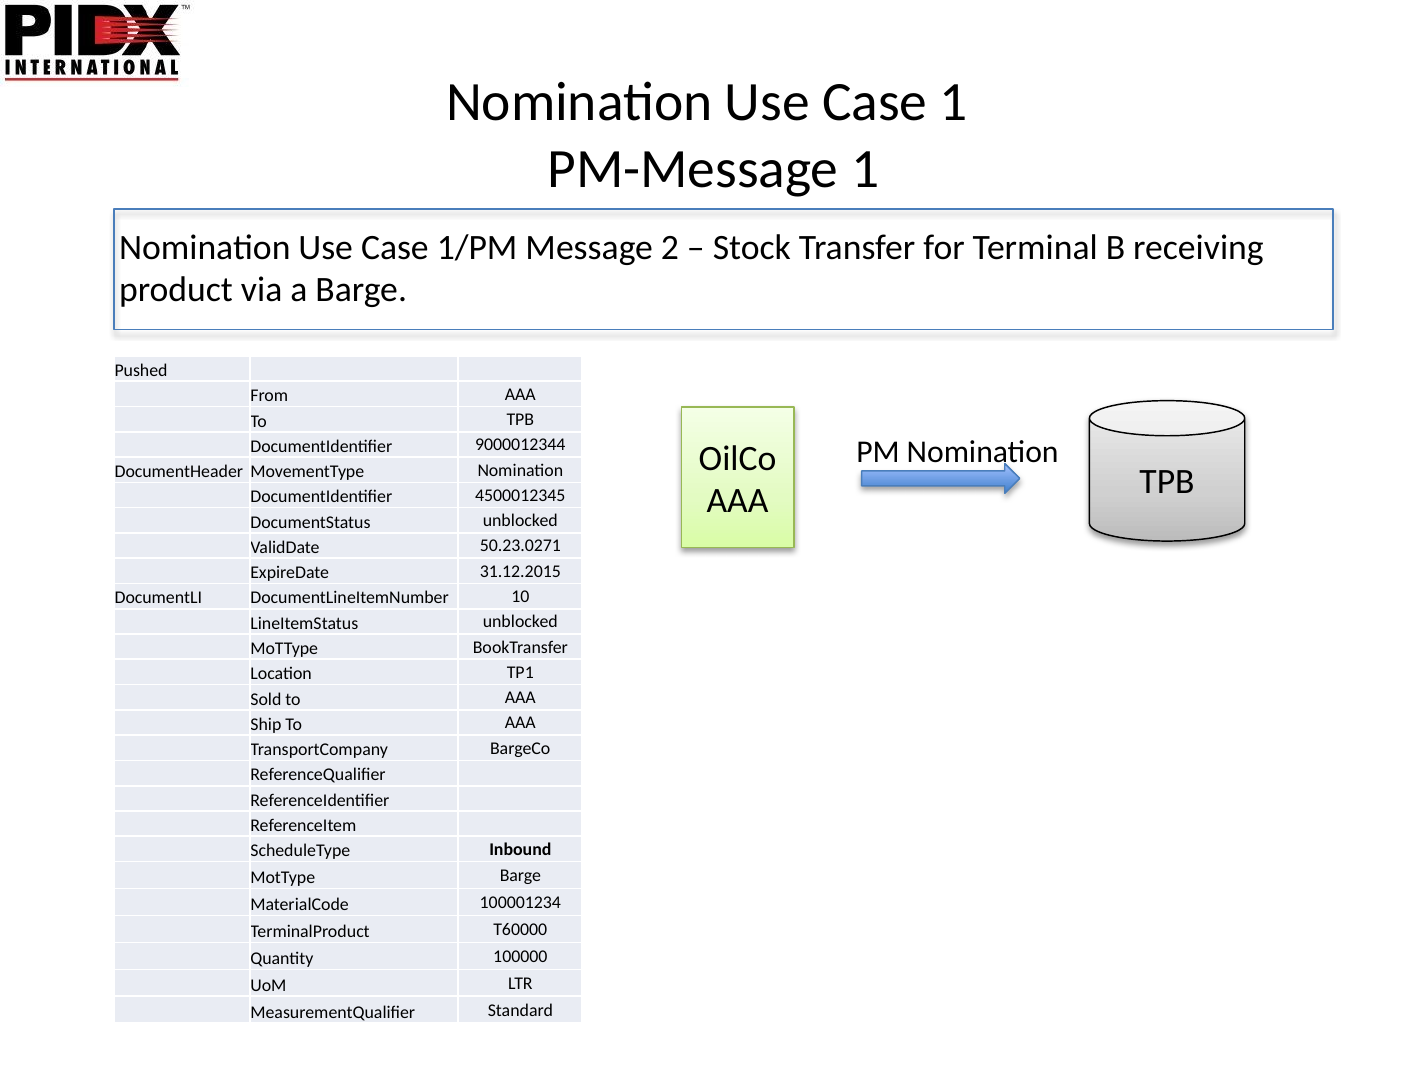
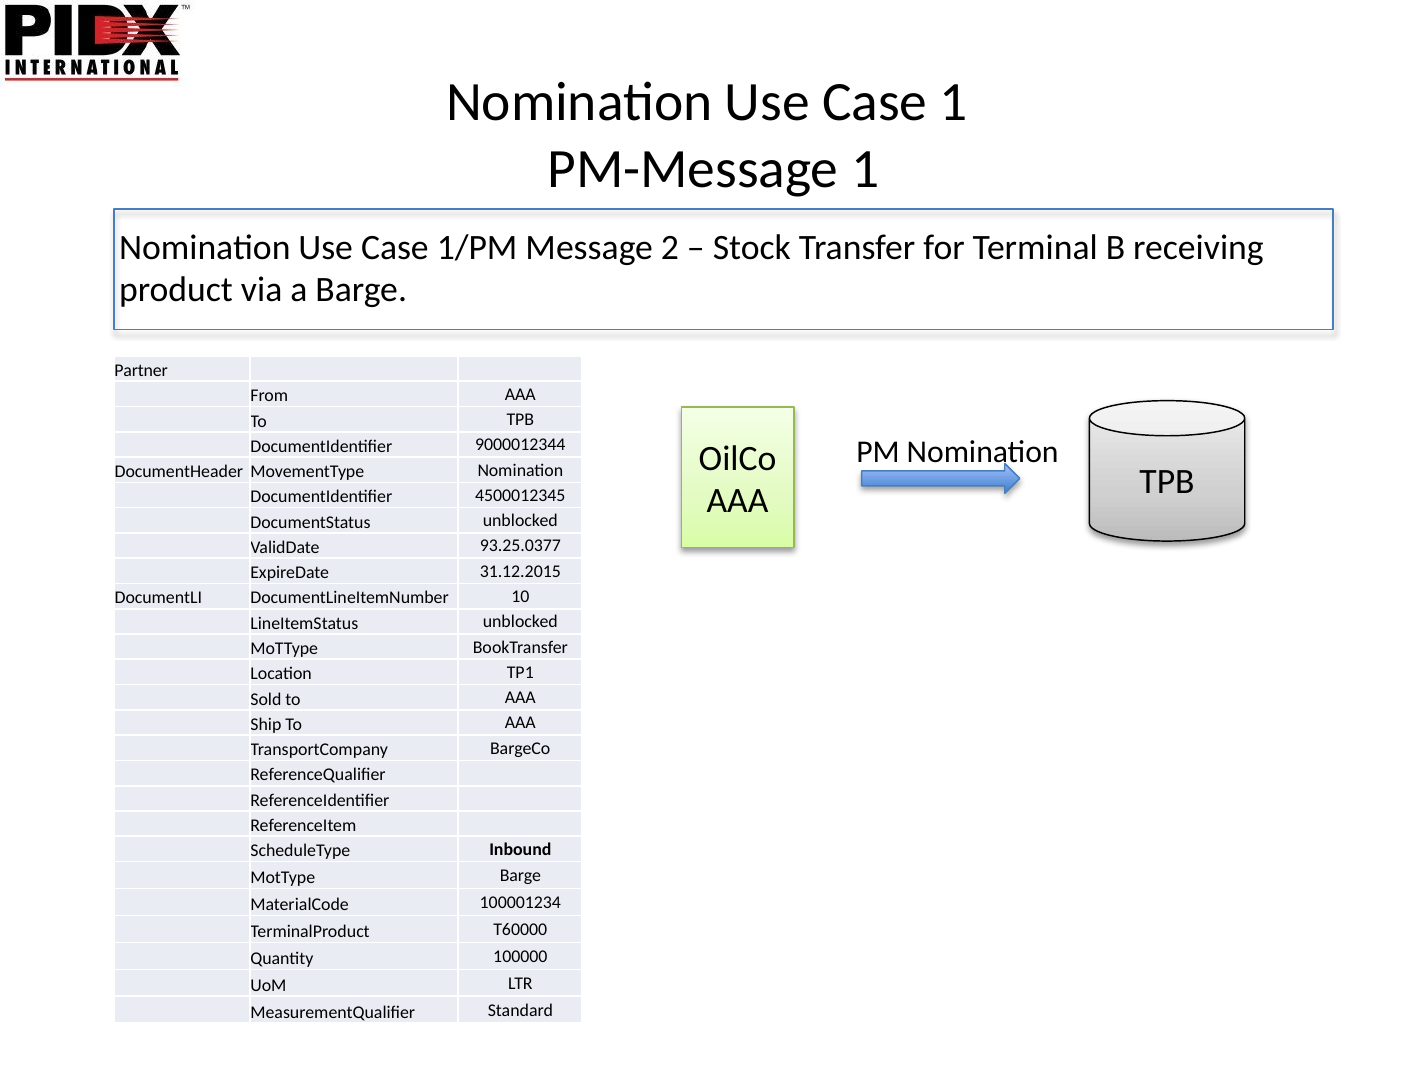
Pushed: Pushed -> Partner
50.23.0271: 50.23.0271 -> 93.25.0377
